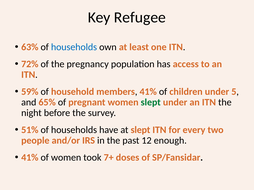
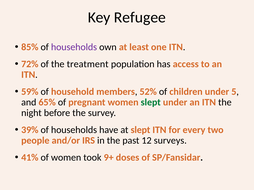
63%: 63% -> 85%
households at (74, 47) colour: blue -> purple
pregnancy: pregnancy -> treatment
members 41%: 41% -> 52%
51%: 51% -> 39%
enough: enough -> surveys
7+: 7+ -> 9+
